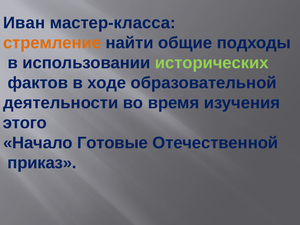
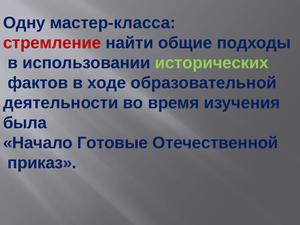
Иван: Иван -> Одну
стремление colour: orange -> red
этого: этого -> была
